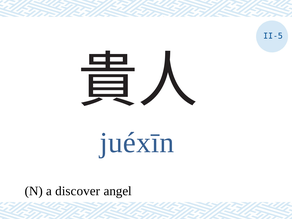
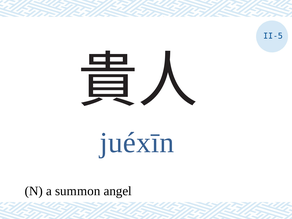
discover: discover -> summon
